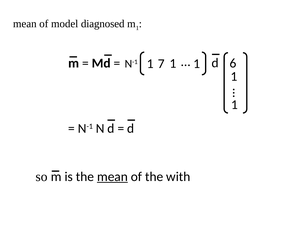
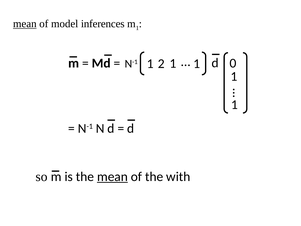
mean at (25, 24) underline: none -> present
diagnosed: diagnosed -> inferences
7: 7 -> 2
6: 6 -> 0
